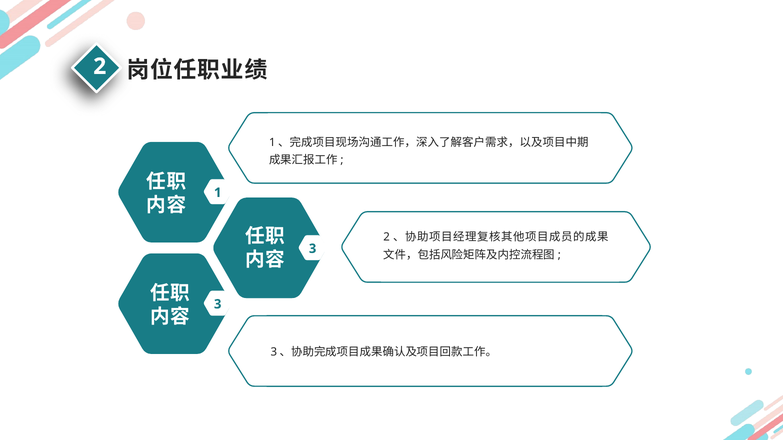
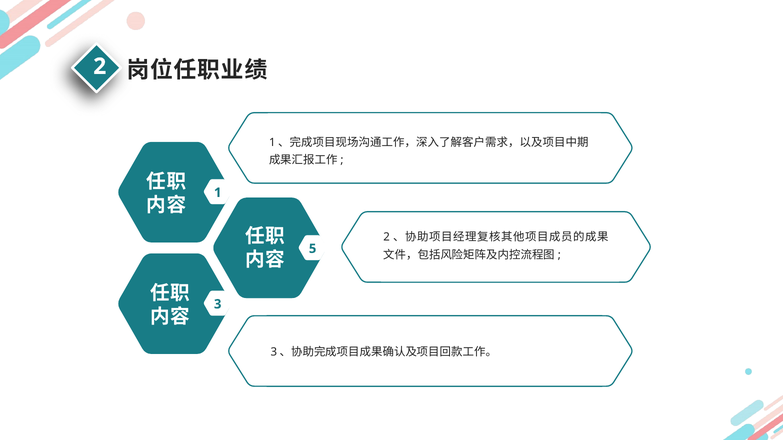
3 at (313, 249): 3 -> 5
